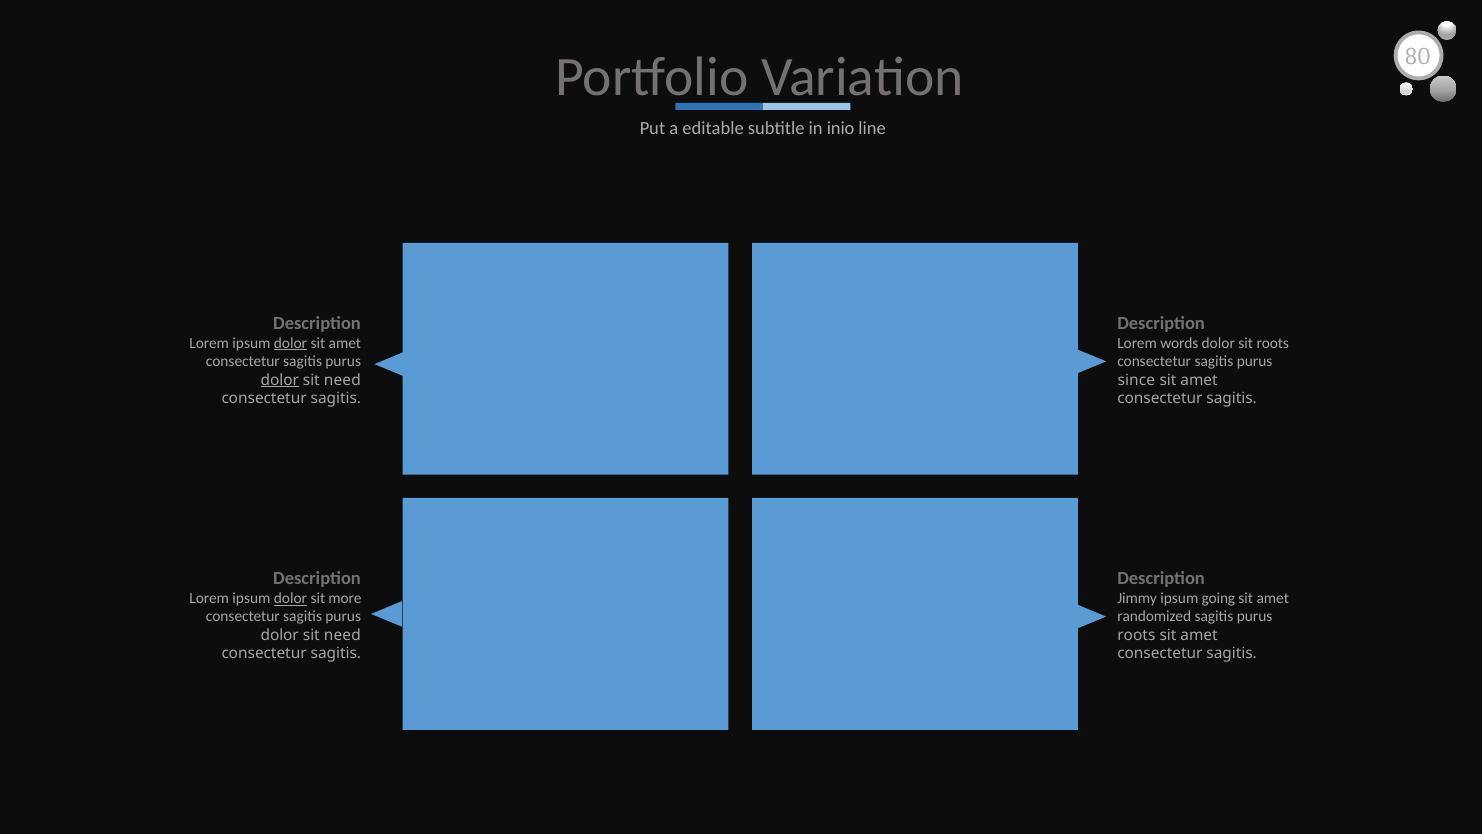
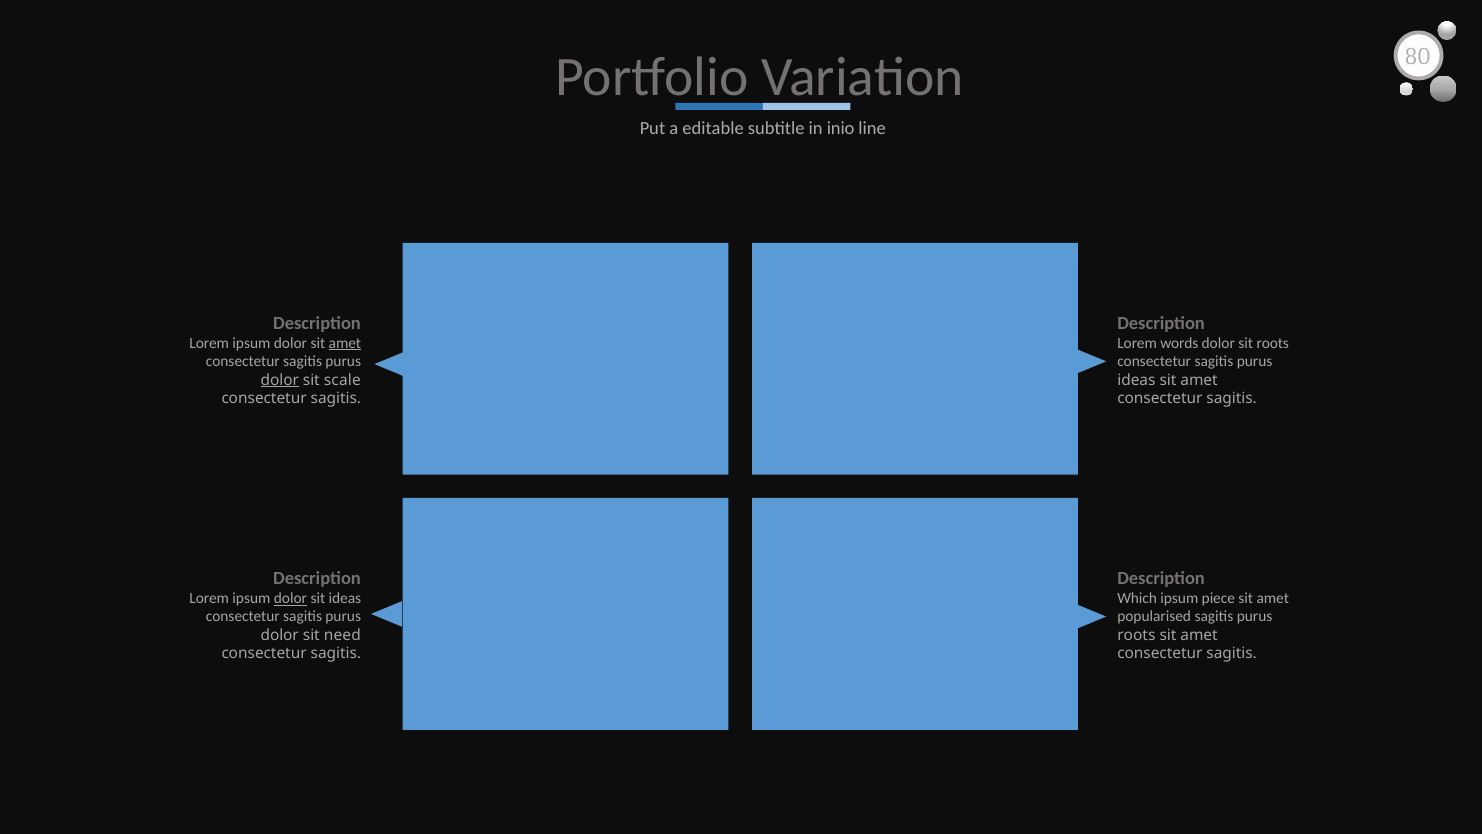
dolor at (290, 343) underline: present -> none
amet at (345, 343) underline: none -> present
need at (342, 380): need -> scale
since at (1136, 380): since -> ideas
sit more: more -> ideas
Jimmy: Jimmy -> Which
going: going -> piece
randomized: randomized -> popularised
